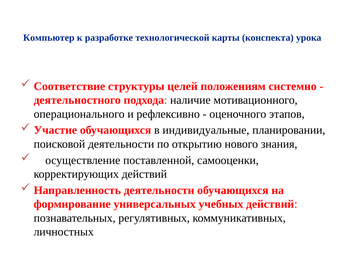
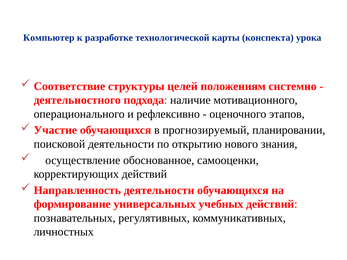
индивидуальные: индивидуальные -> прогнозируемый
поставленной: поставленной -> обоснованное
